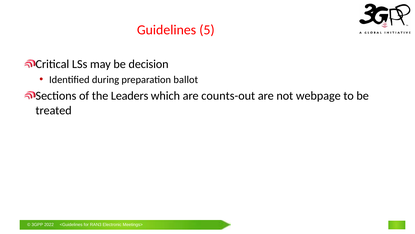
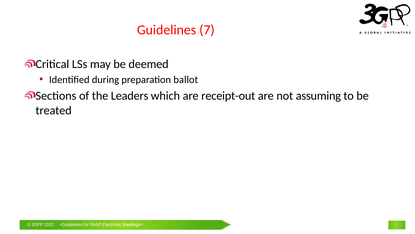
5: 5 -> 7
decision: decision -> deemed
counts-out: counts-out -> receipt-out
webpage: webpage -> assuming
